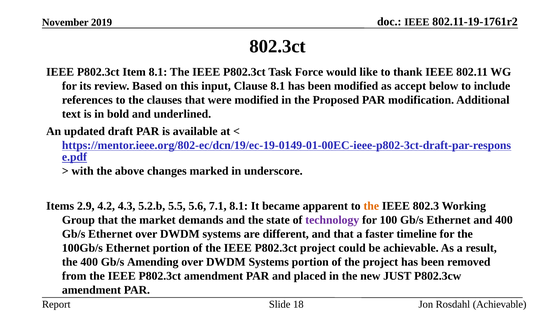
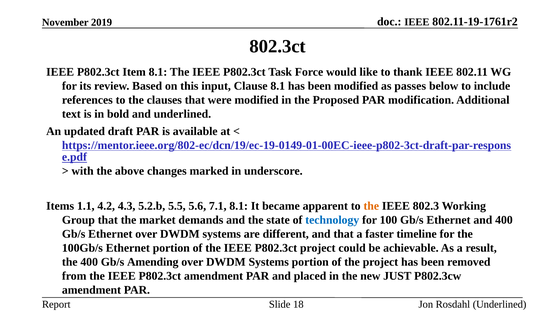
accept: accept -> passes
2.9: 2.9 -> 1.1
technology colour: purple -> blue
Rosdahl Achievable: Achievable -> Underlined
